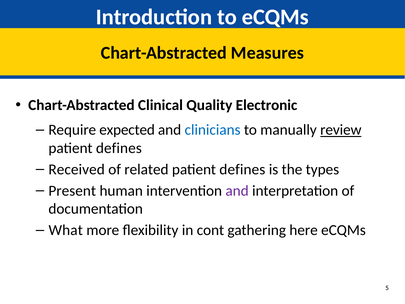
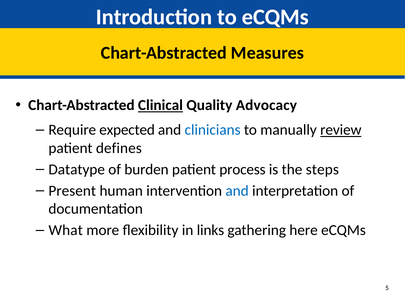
Clinical underline: none -> present
Electronic: Electronic -> Advocacy
Received: Received -> Datatype
related: related -> burden
defines at (242, 169): defines -> process
types: types -> steps
and at (237, 191) colour: purple -> blue
cont: cont -> links
